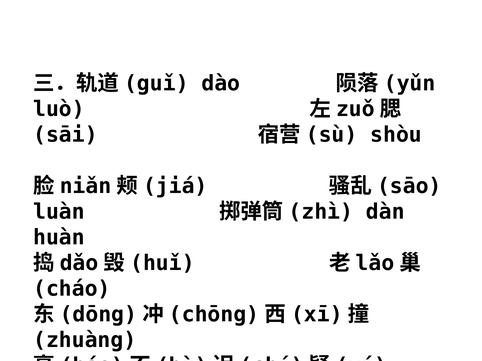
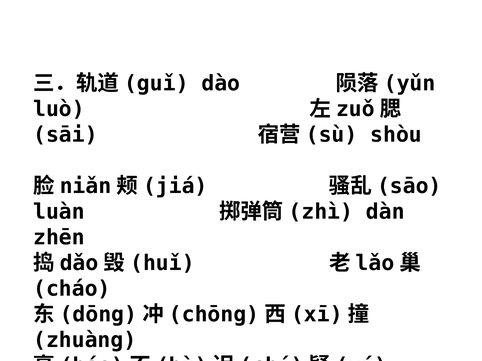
huàn: huàn -> zhēn
